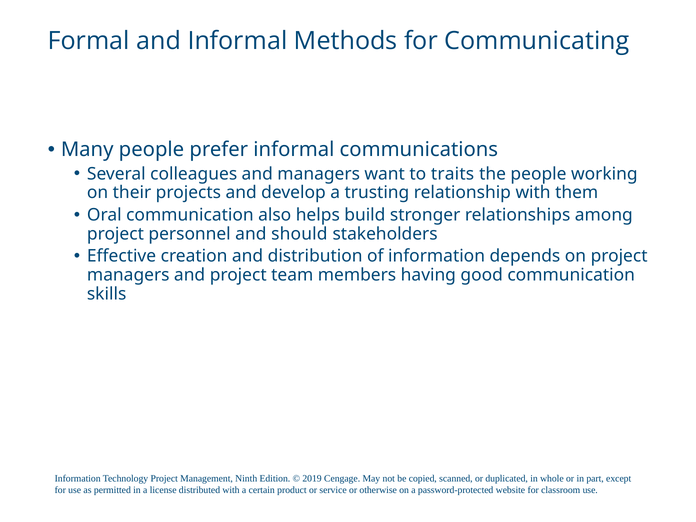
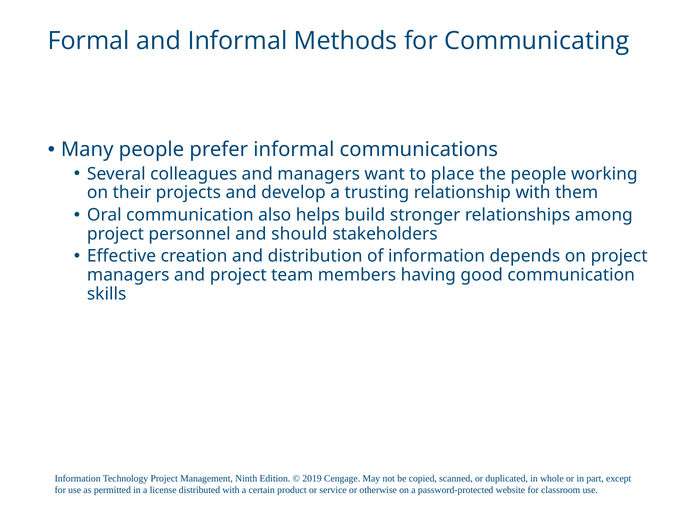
traits: traits -> place
